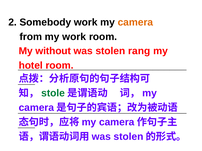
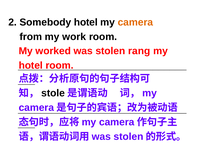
Somebody work: work -> hotel
without: without -> worked
stole colour: green -> black
